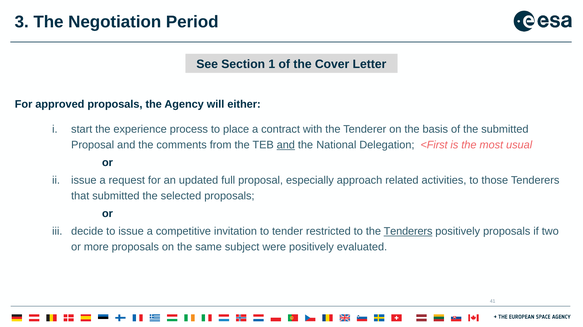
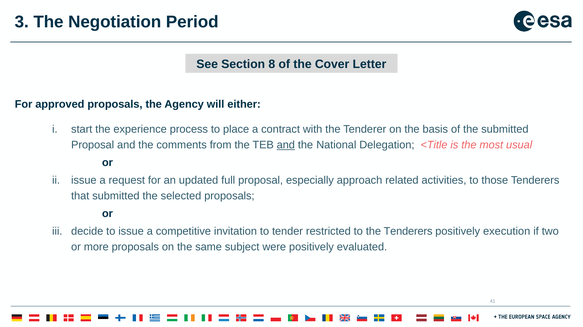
1: 1 -> 8
<First: <First -> <Title
Tenderers at (408, 231) underline: present -> none
positively proposals: proposals -> execution
